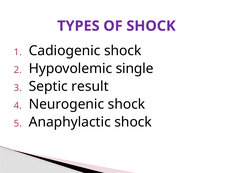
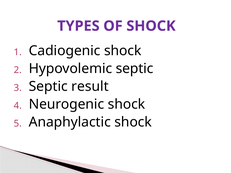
Hypovolemic single: single -> septic
